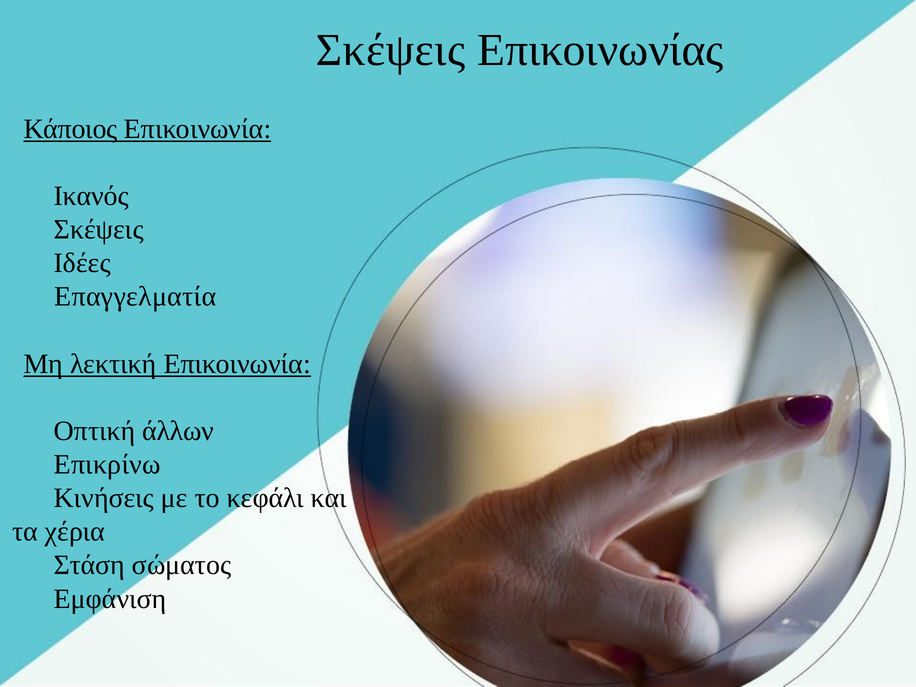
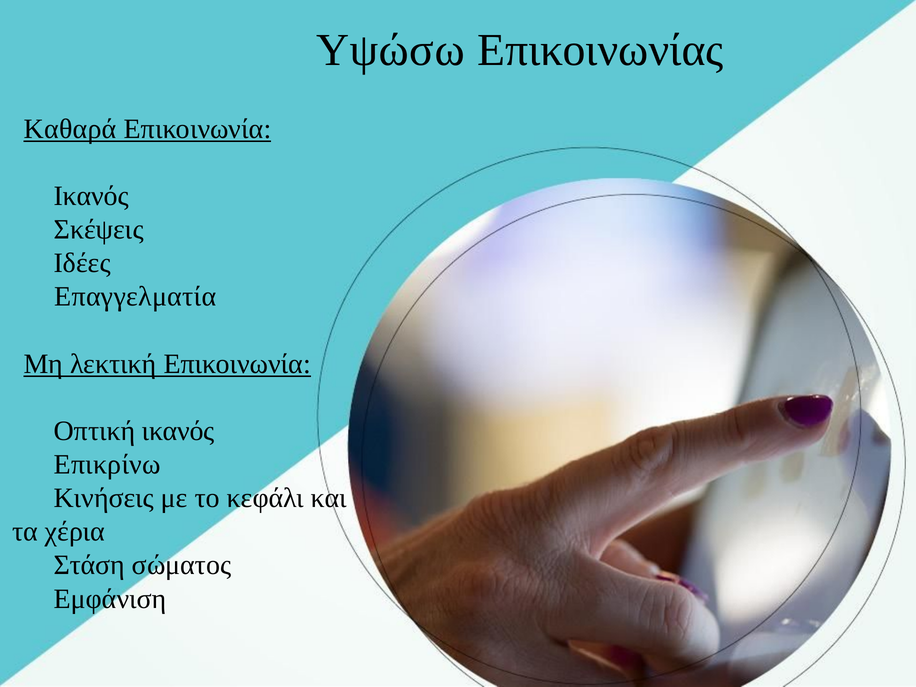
Σκέψεις at (390, 50): Σκέψεις -> Υψώσω
Κάποιος: Κάποιος -> Καθαρά
Οπτική άλλων: άλλων -> ικανός
